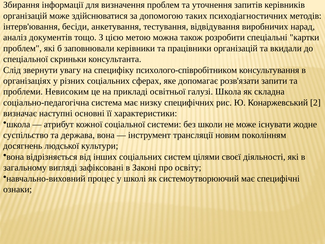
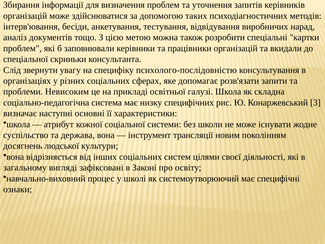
психолого-співробітником: психолого-співробітником -> психолого-послідовністю
2: 2 -> 3
